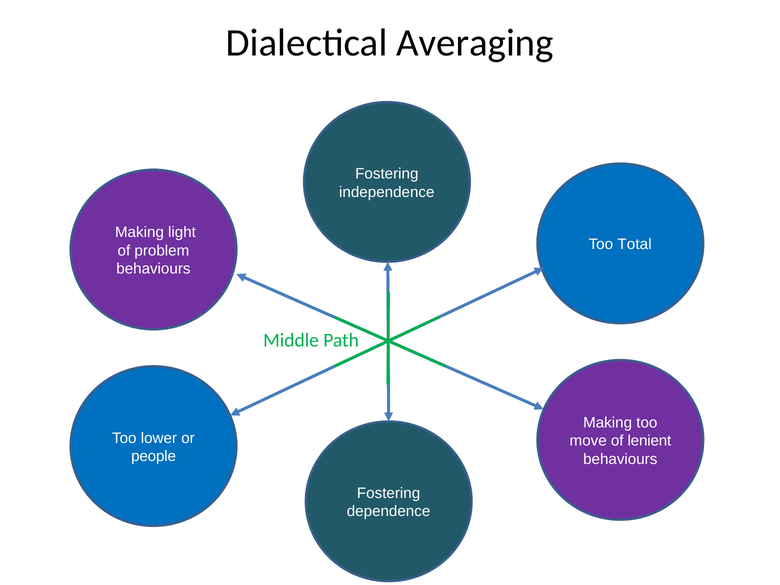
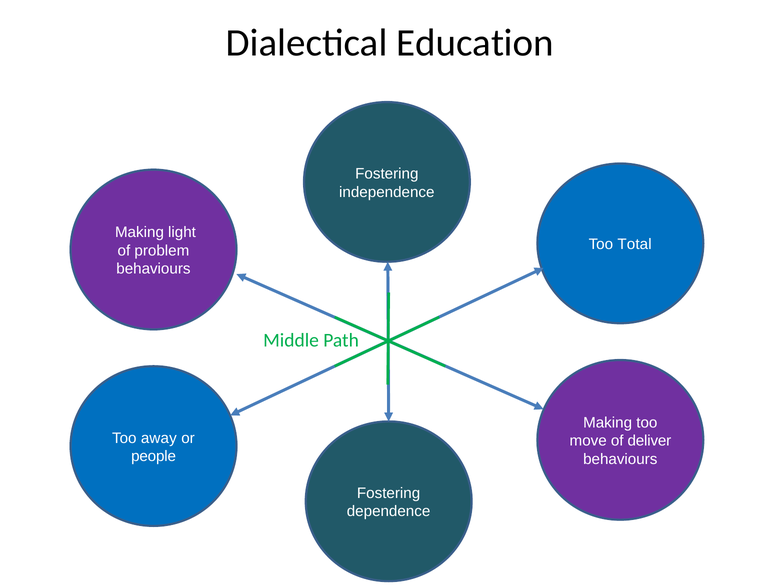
Averaging: Averaging -> Education
lower: lower -> away
lenient: lenient -> deliver
